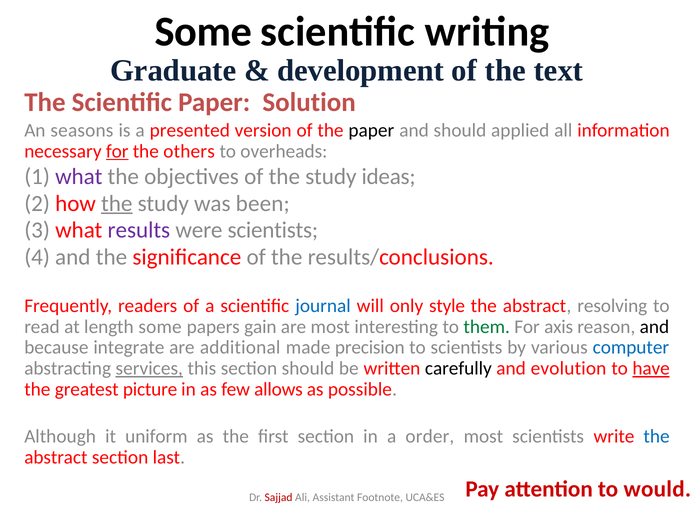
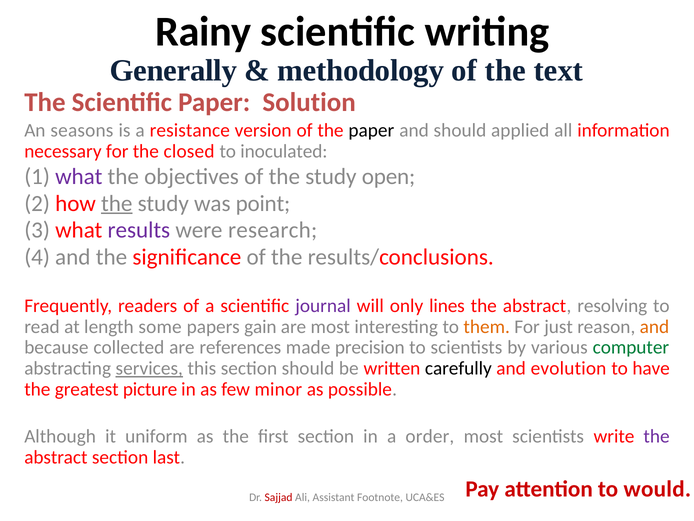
Some at (203, 32): Some -> Rainy
Graduate: Graduate -> Generally
development: development -> methodology
presented: presented -> resistance
for at (117, 151) underline: present -> none
others: others -> closed
overheads: overheads -> inoculated
ideas: ideas -> open
been: been -> point
were scientists: scientists -> research
journal colour: blue -> purple
style: style -> lines
them colour: green -> orange
axis: axis -> just
and at (654, 326) colour: black -> orange
integrate: integrate -> collected
additional: additional -> references
computer colour: blue -> green
have underline: present -> none
allows: allows -> minor
the at (657, 436) colour: blue -> purple
